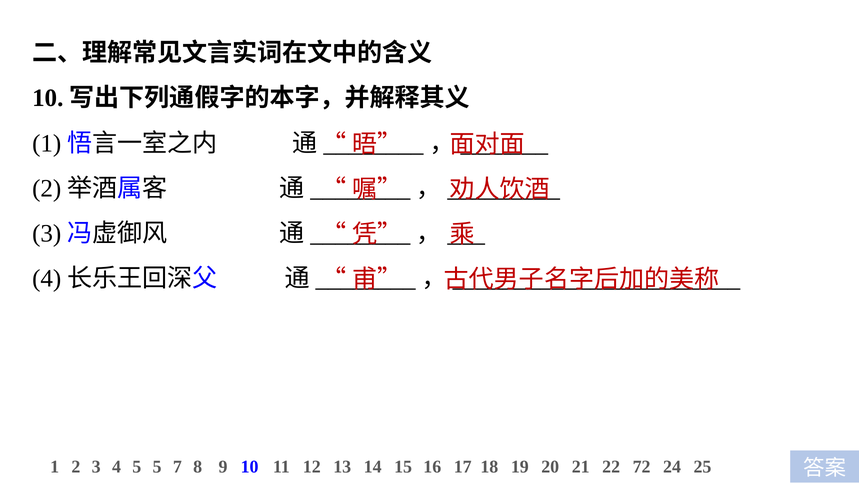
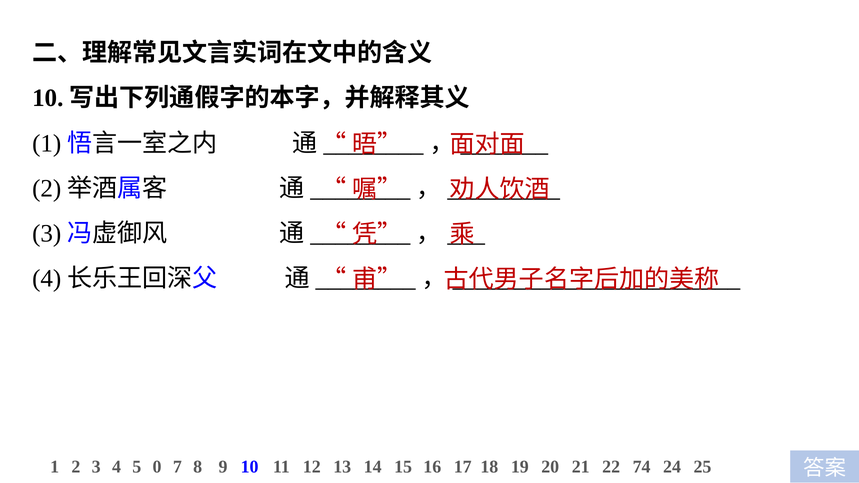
5 5: 5 -> 0
72: 72 -> 74
